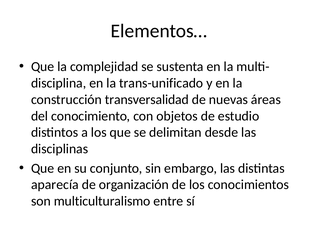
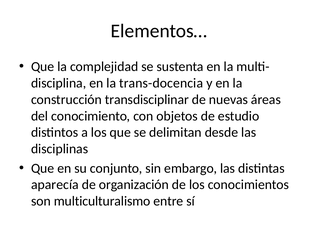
trans-unificado: trans-unificado -> trans-docencia
transversalidad: transversalidad -> transdisciplinar
